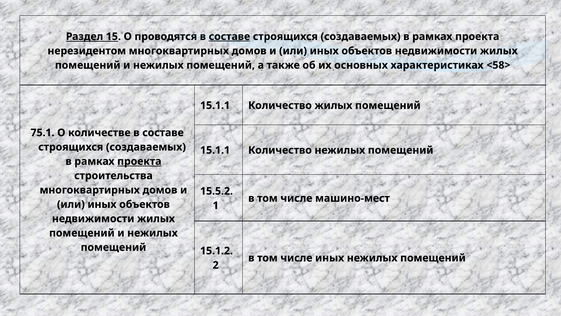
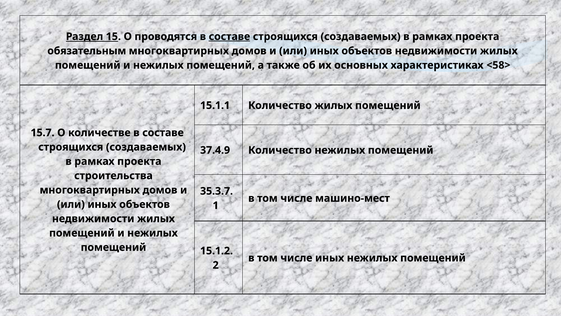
нерезидентом: нерезидентом -> обязательным
75.1: 75.1 -> 15.7
15.1.1 at (215, 150): 15.1.1 -> 37.4.9
проекта at (139, 161) underline: present -> none
15.5.2: 15.5.2 -> 35.3.7
